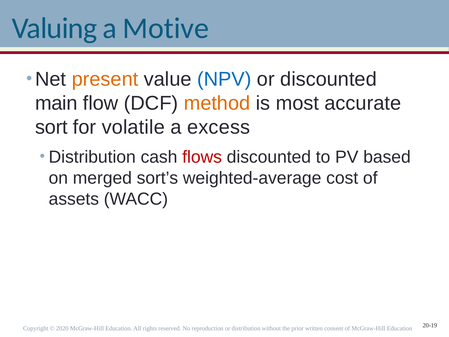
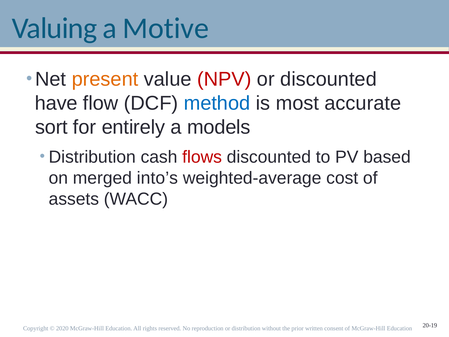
NPV colour: blue -> red
main: main -> have
method colour: orange -> blue
volatile: volatile -> entirely
excess: excess -> models
sort’s: sort’s -> into’s
